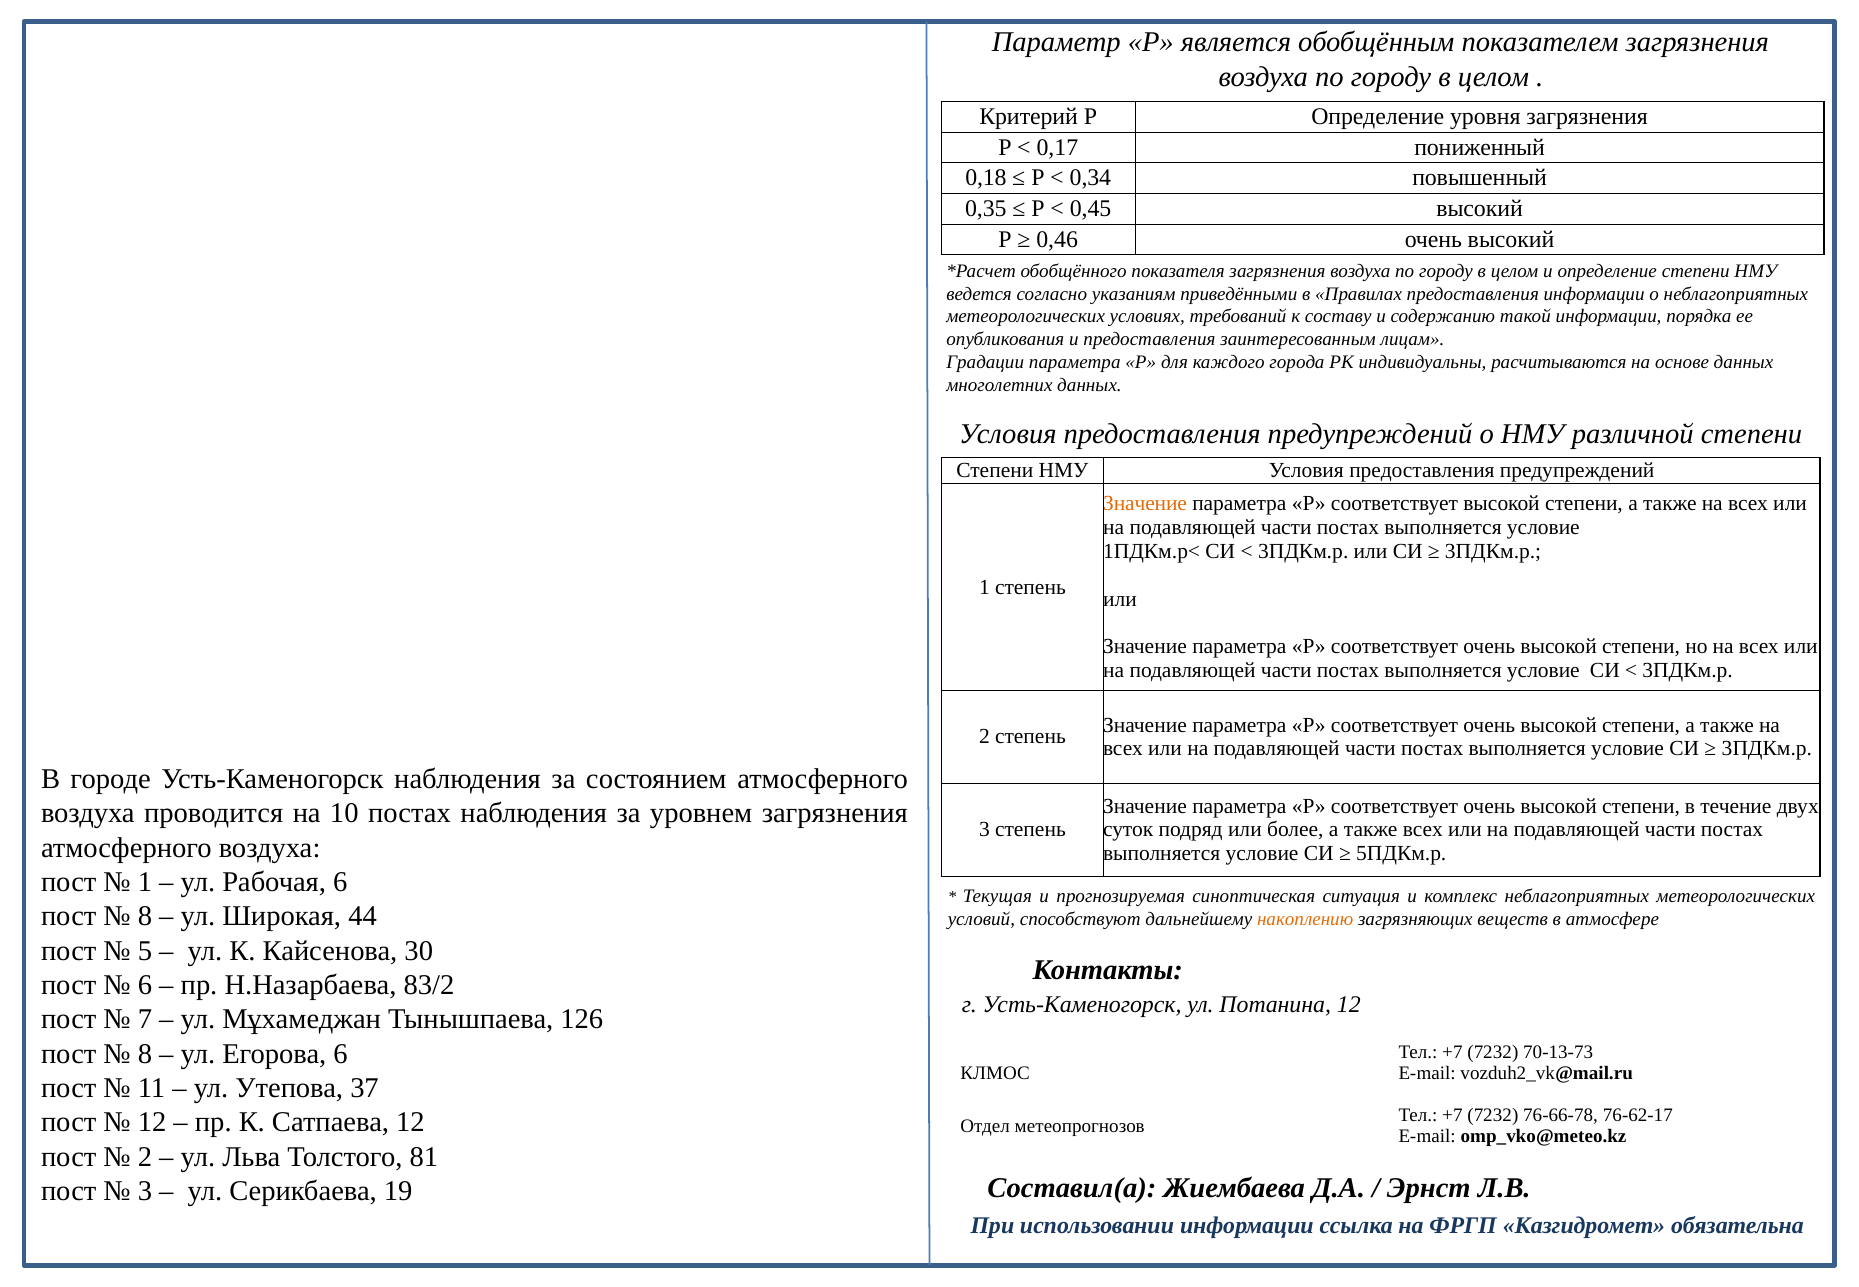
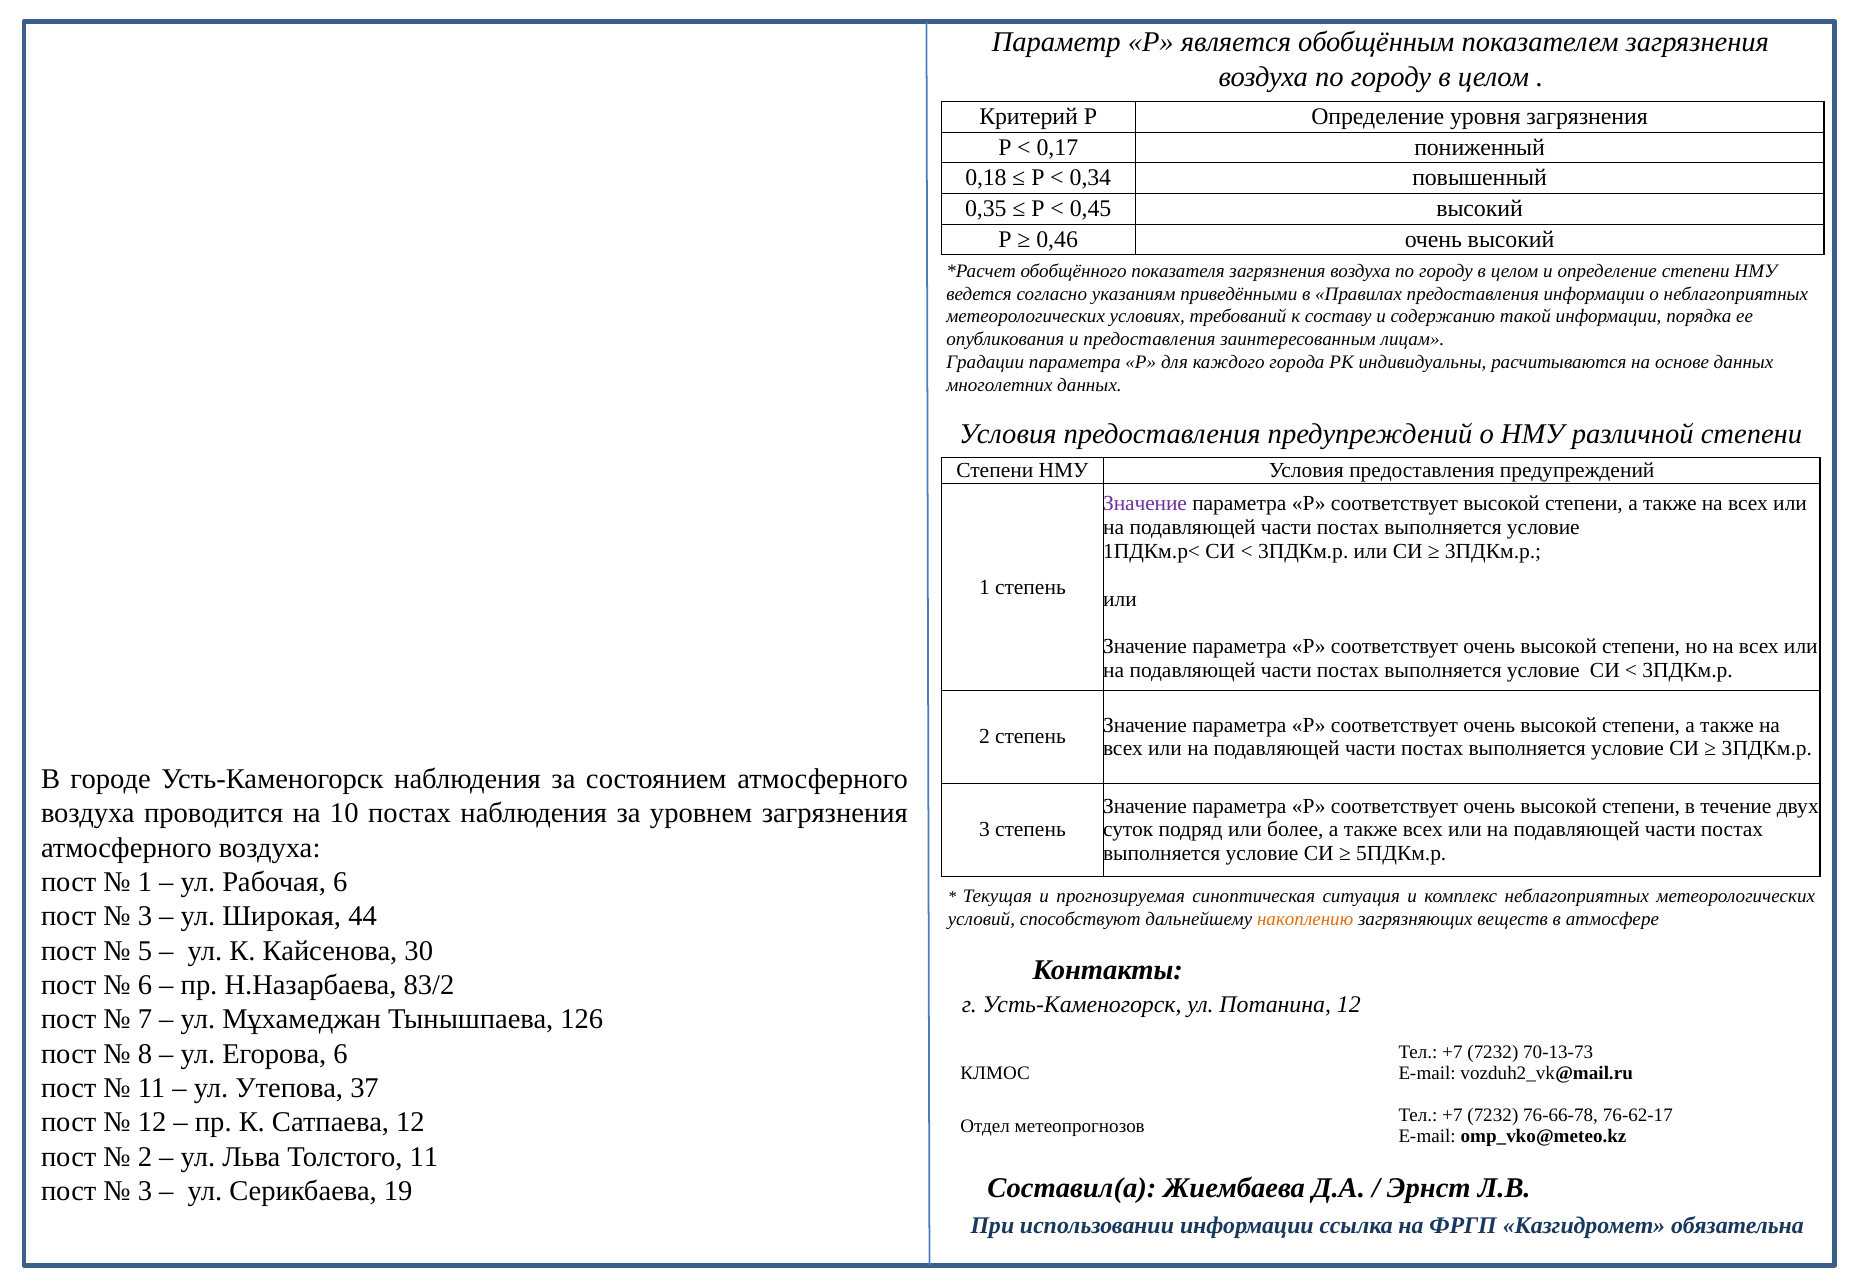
Значение at (1145, 504) colour: orange -> purple
8 at (145, 916): 8 -> 3
Толстого 81: 81 -> 11
